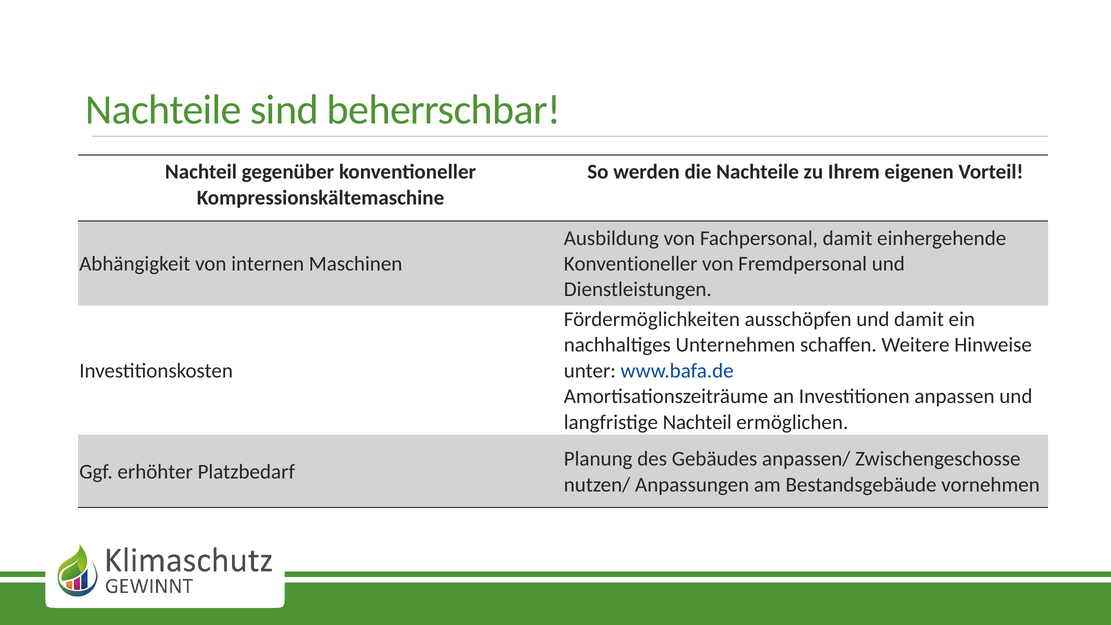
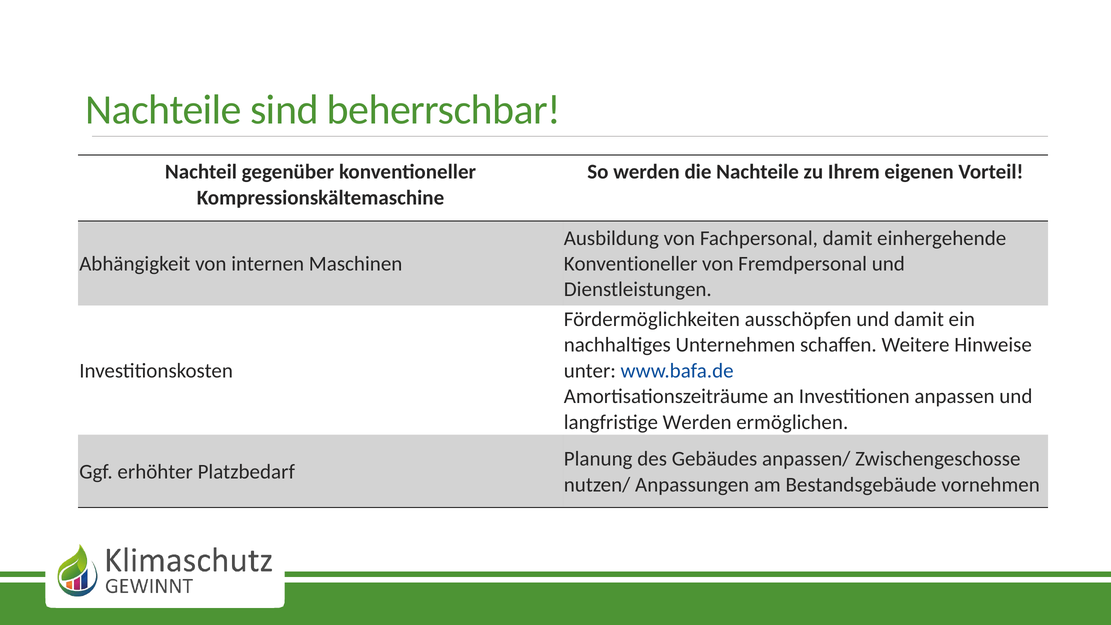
langfristige Nachteil: Nachteil -> Werden
